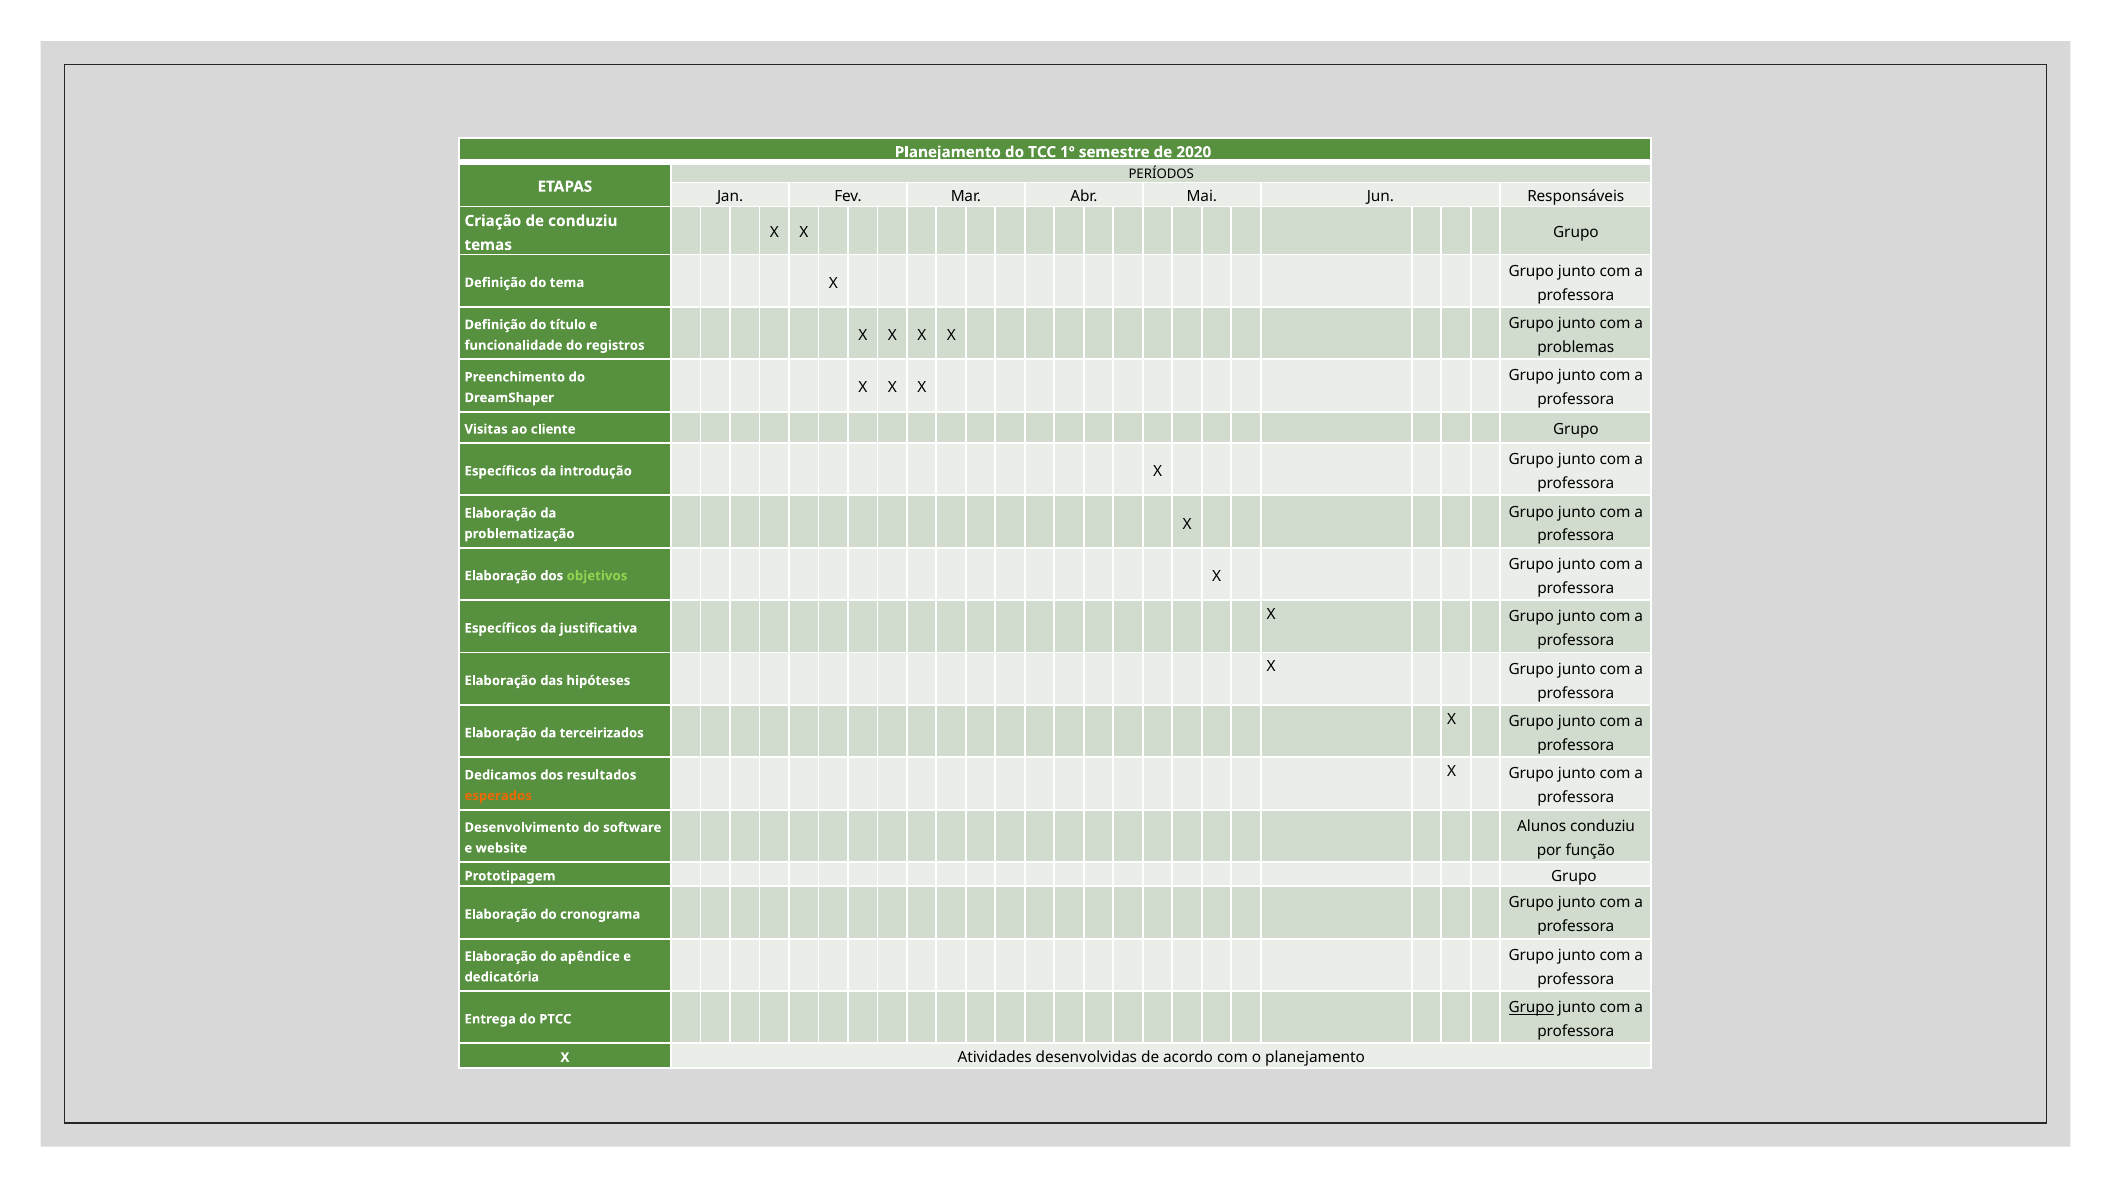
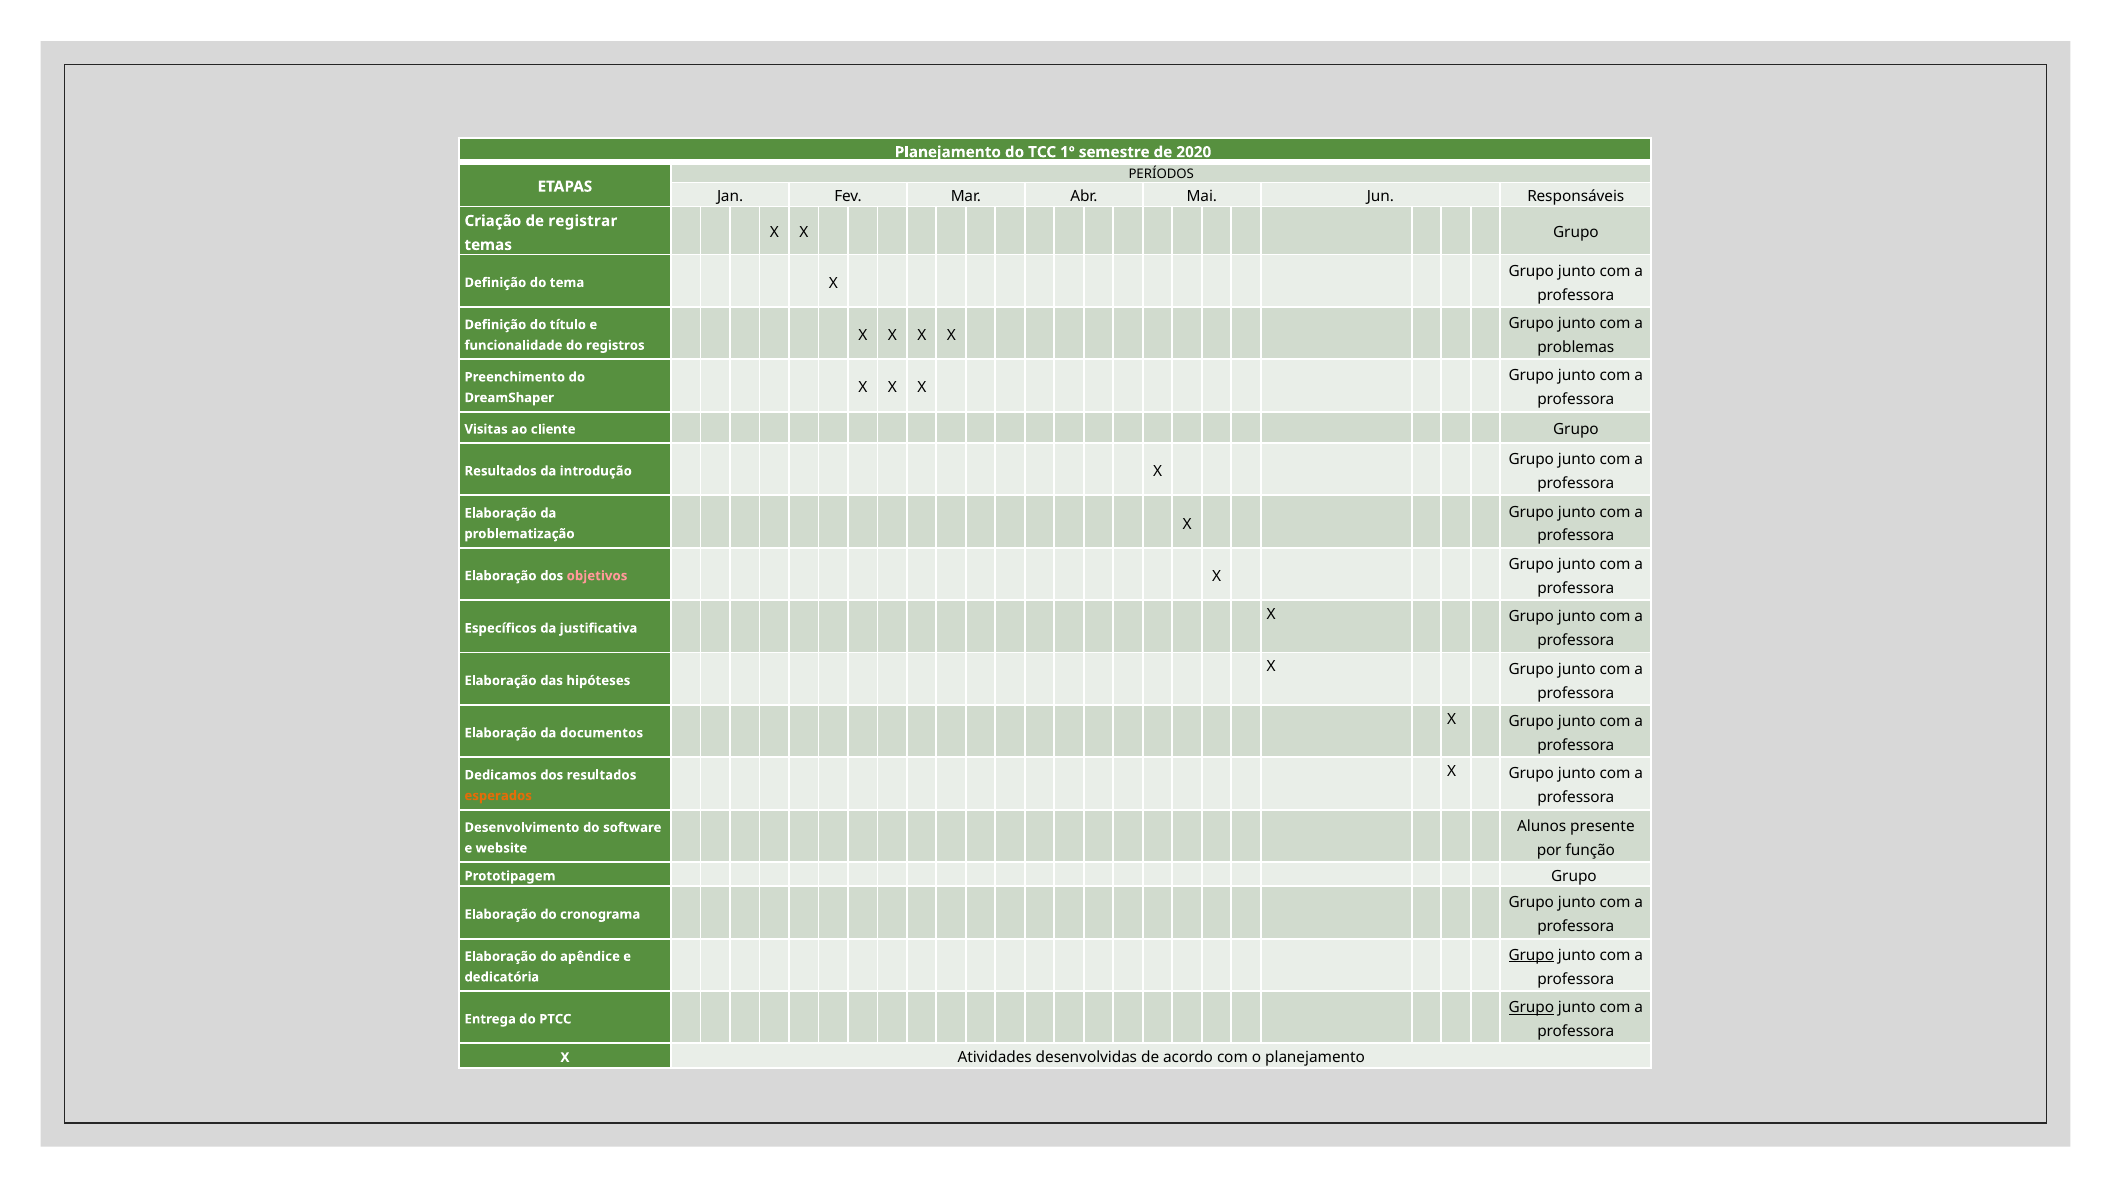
de conduziu: conduziu -> registrar
Específicos at (500, 471): Específicos -> Resultados
objetivos colour: light green -> pink
terceirizados: terceirizados -> documentos
Alunos conduziu: conduziu -> presente
Grupo at (1531, 955) underline: none -> present
